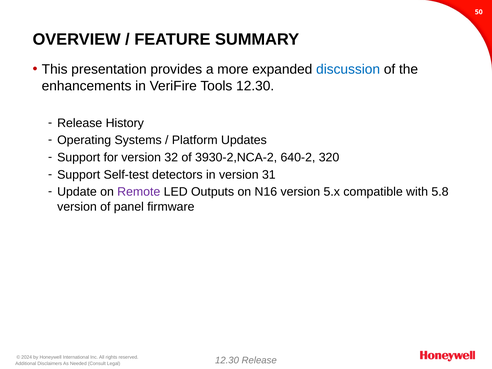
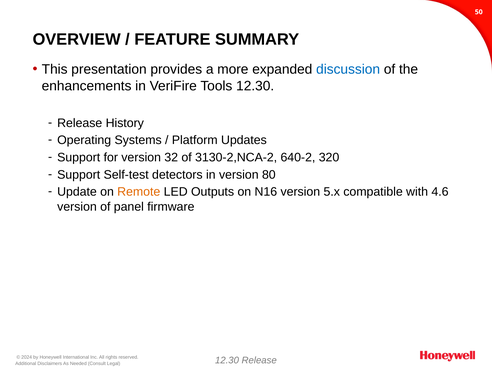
3930-2,NCA-2: 3930-2,NCA-2 -> 3130-2,NCA-2
31: 31 -> 80
Remote colour: purple -> orange
5.8: 5.8 -> 4.6
